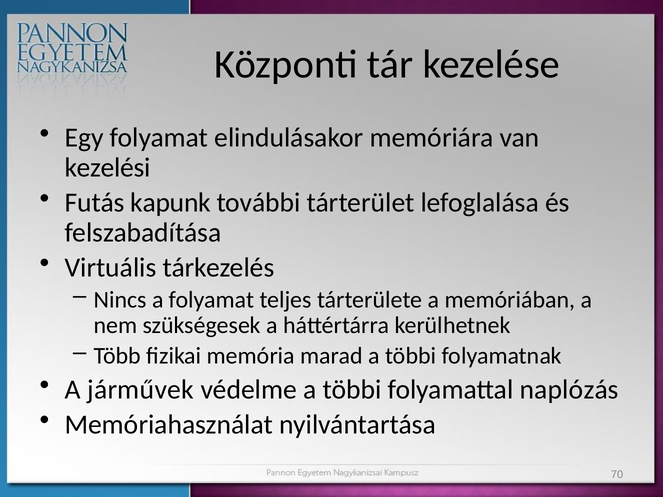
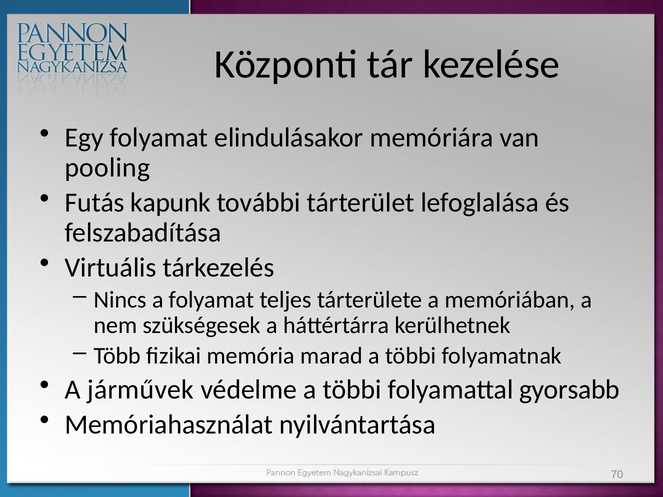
kezelési: kezelési -> pooling
naplózás: naplózás -> gyorsabb
